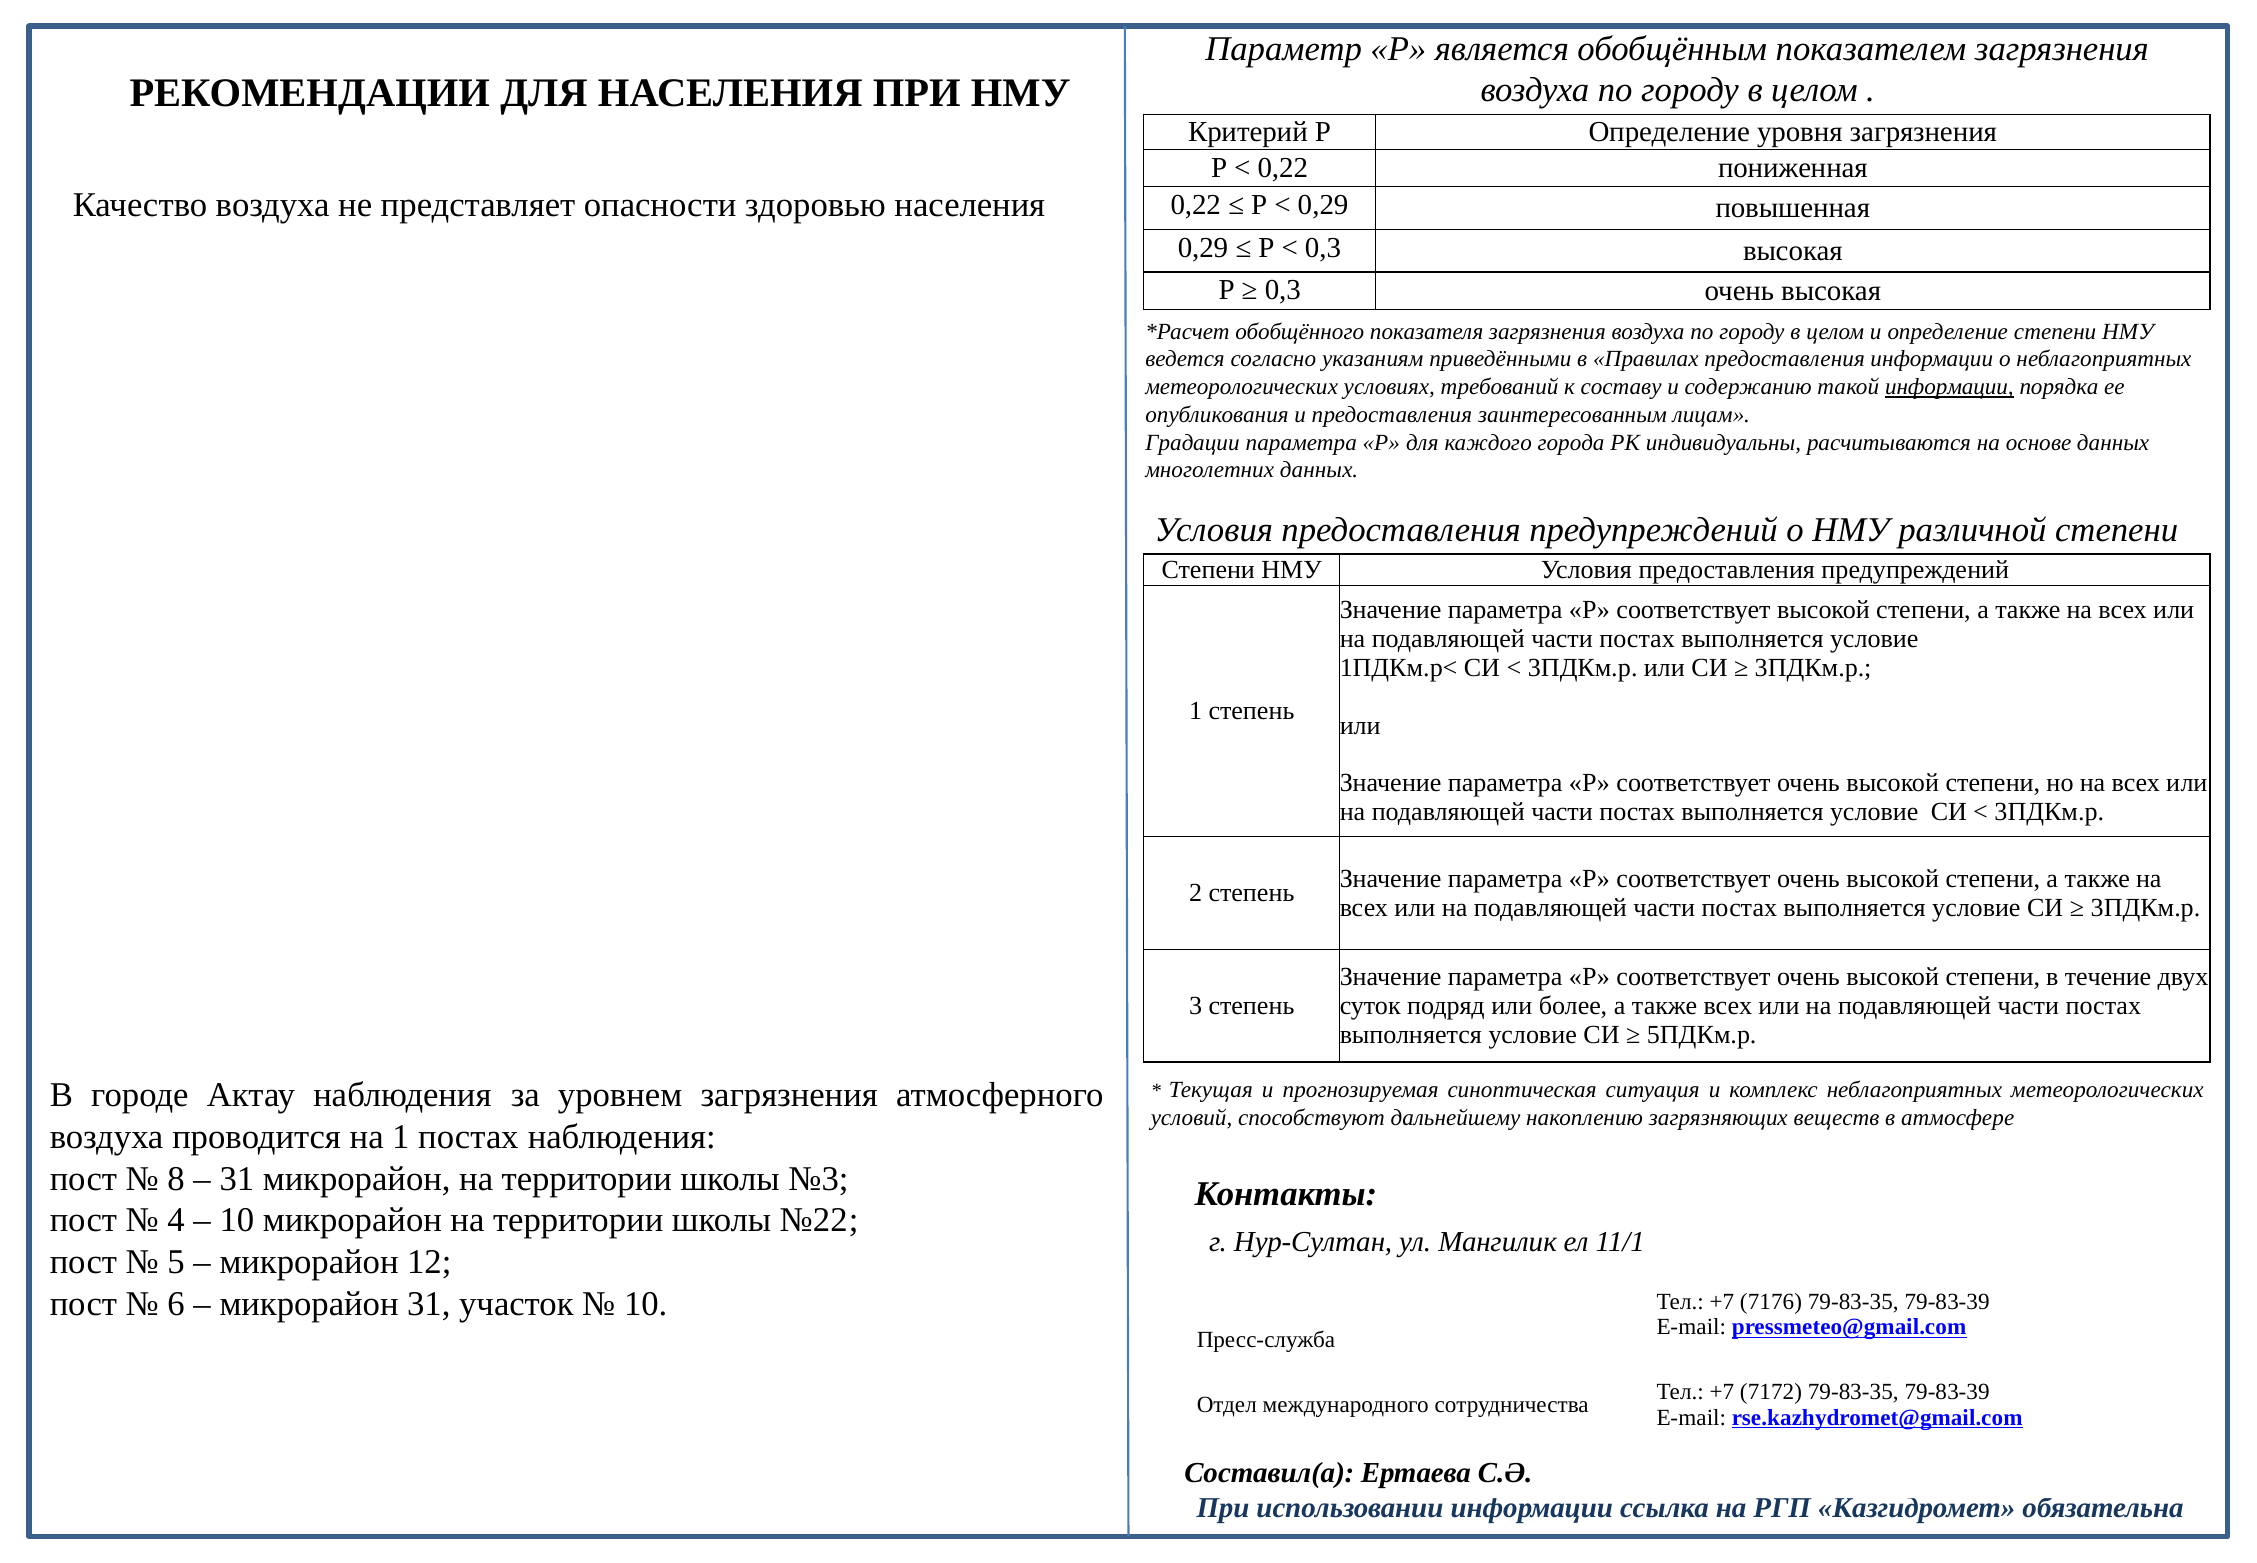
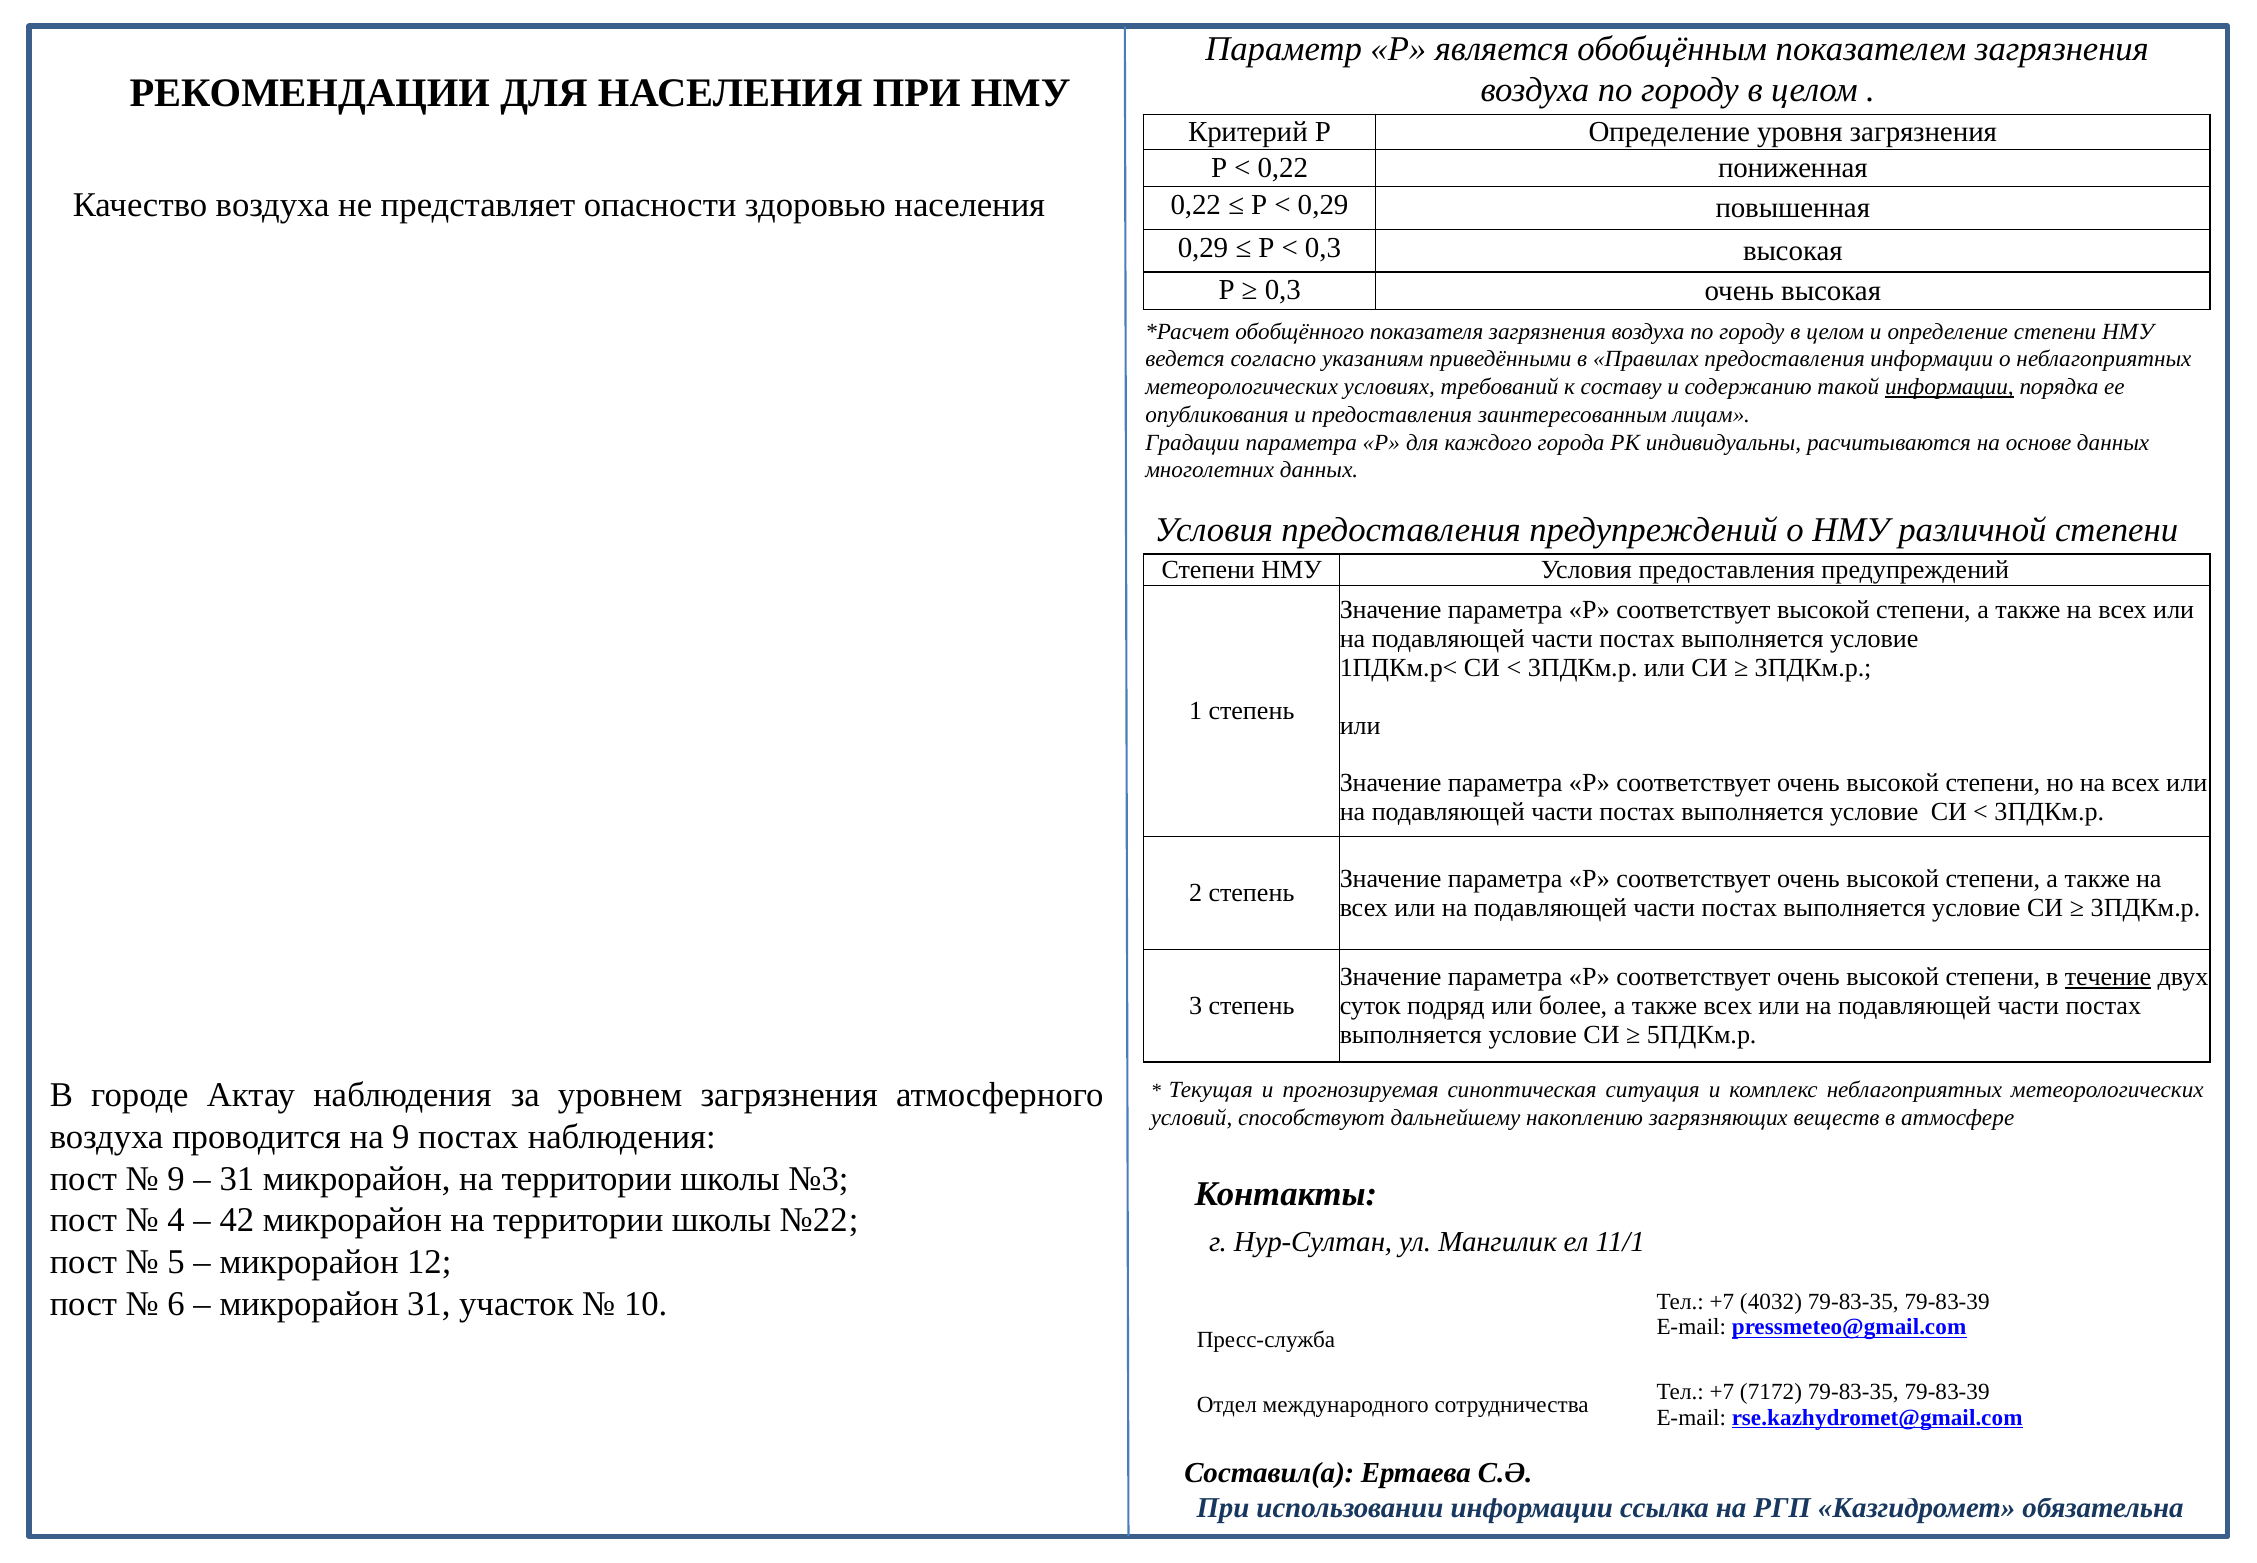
течение underline: none -> present
на 1: 1 -> 9
8 at (176, 1178): 8 -> 9
10 at (237, 1220): 10 -> 42
7176: 7176 -> 4032
